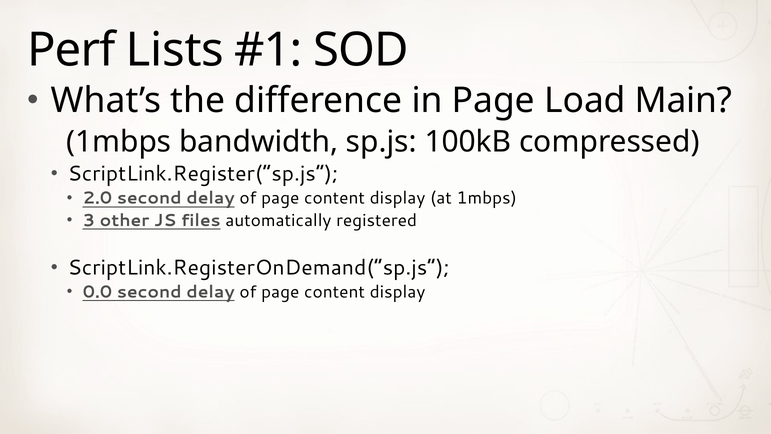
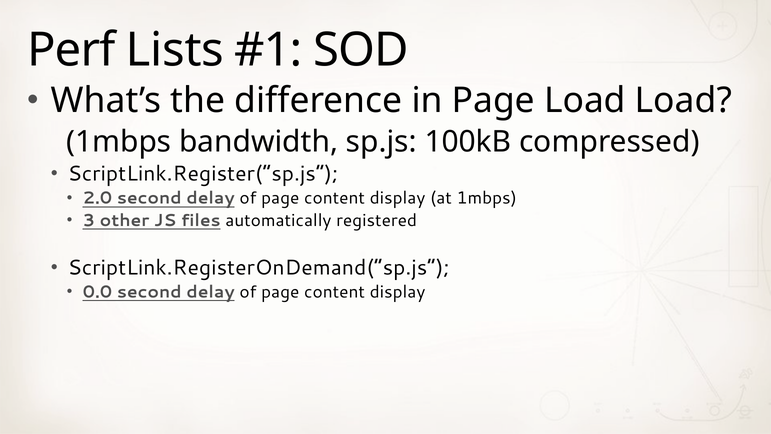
Load Main: Main -> Load
